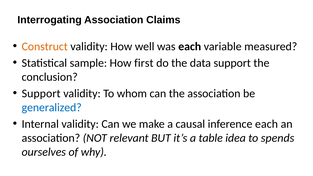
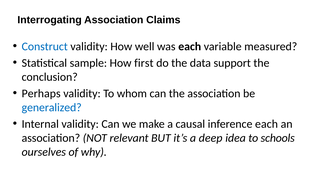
Construct colour: orange -> blue
Support at (41, 93): Support -> Perhaps
table: table -> deep
spends: spends -> schools
